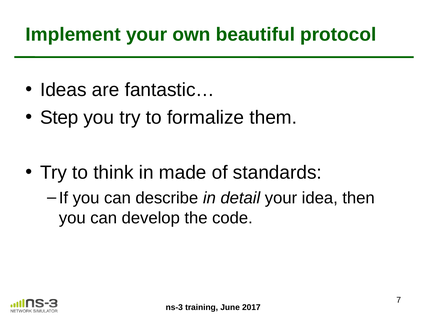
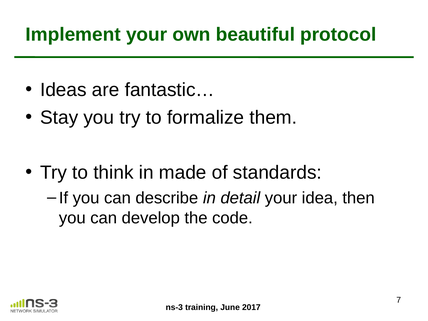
Step: Step -> Stay
